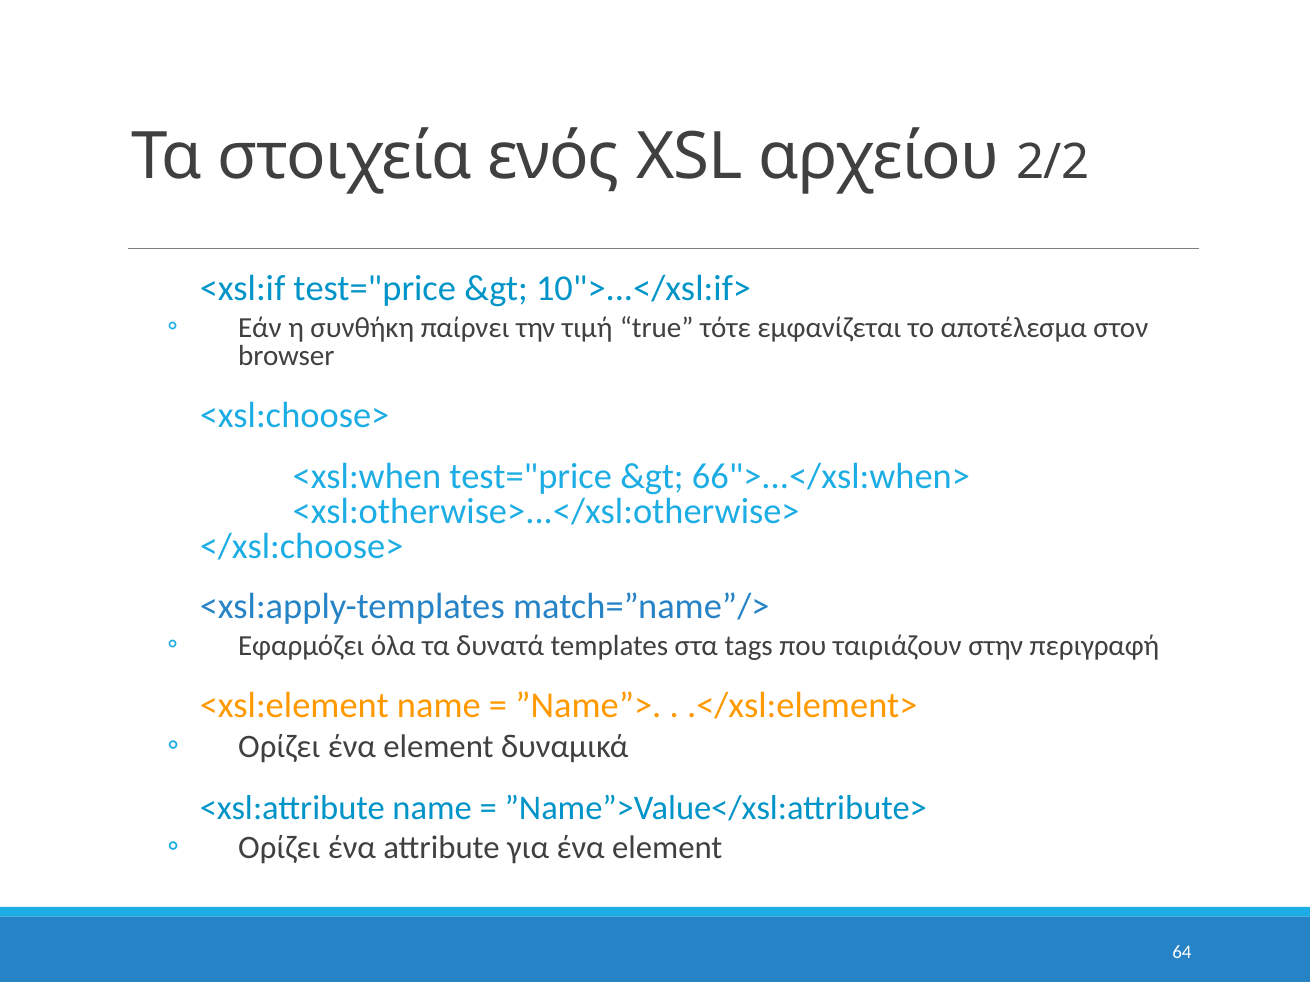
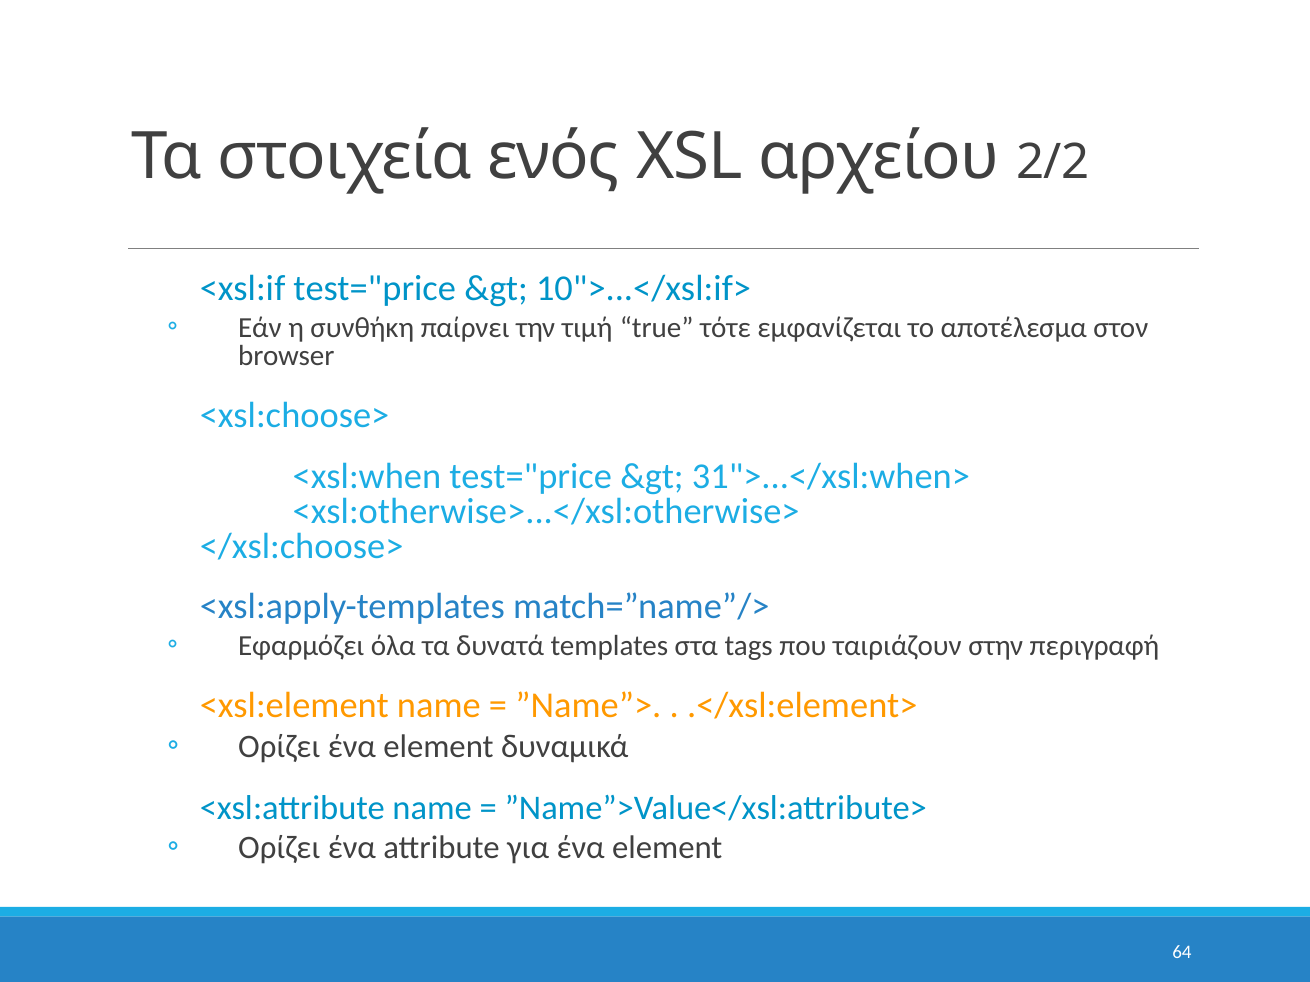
66">...</xsl:when>: 66">...</xsl:when> -> 31">...</xsl:when>
